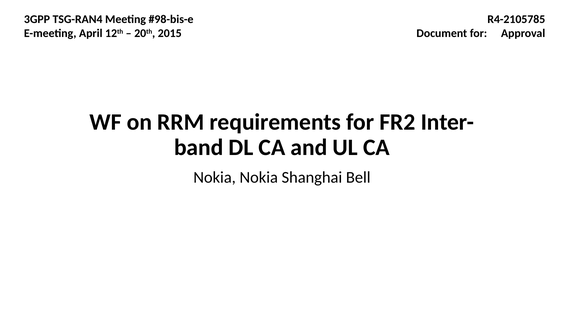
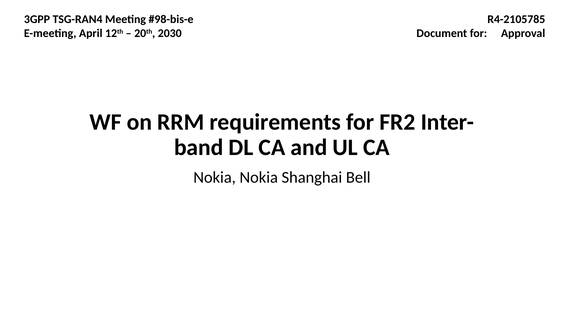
2015: 2015 -> 2030
